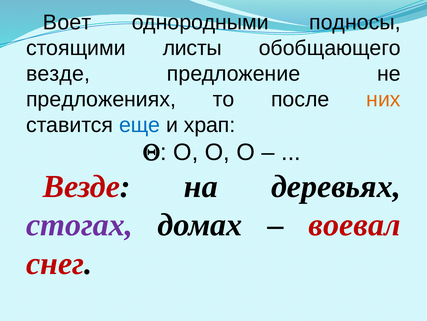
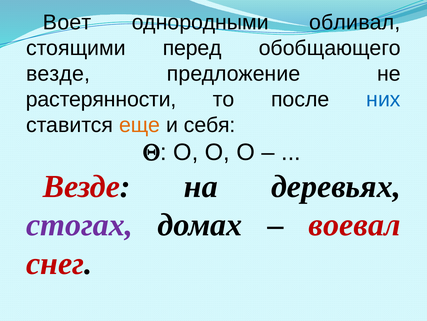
подносы: подносы -> обливал
листы: листы -> перед
предложениях: предложениях -> растерянности
них colour: orange -> blue
еще colour: blue -> orange
храп: храп -> себя
